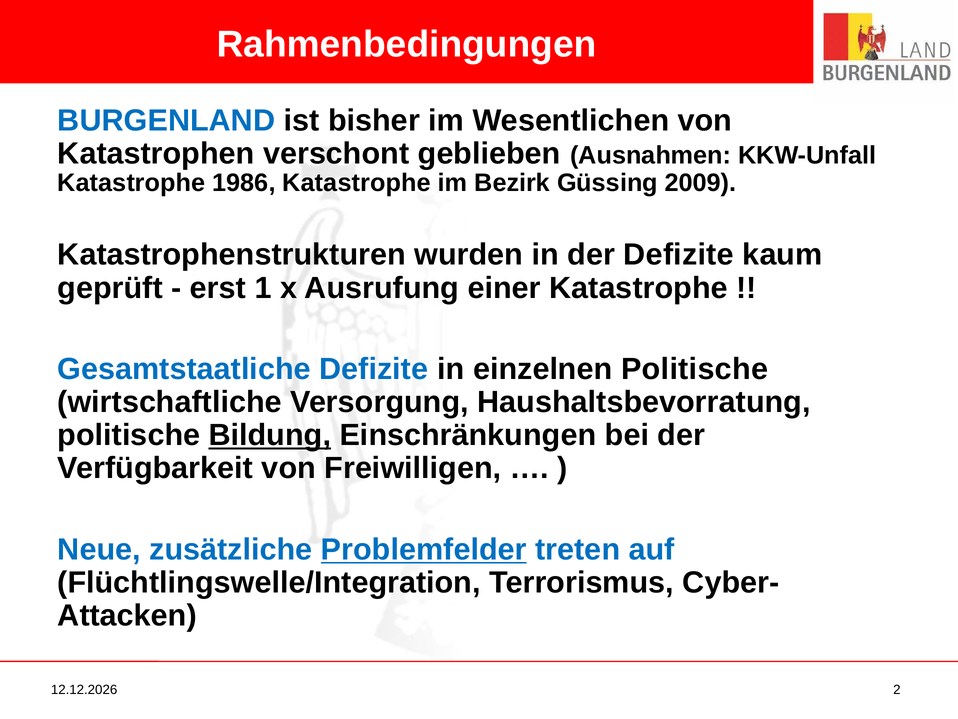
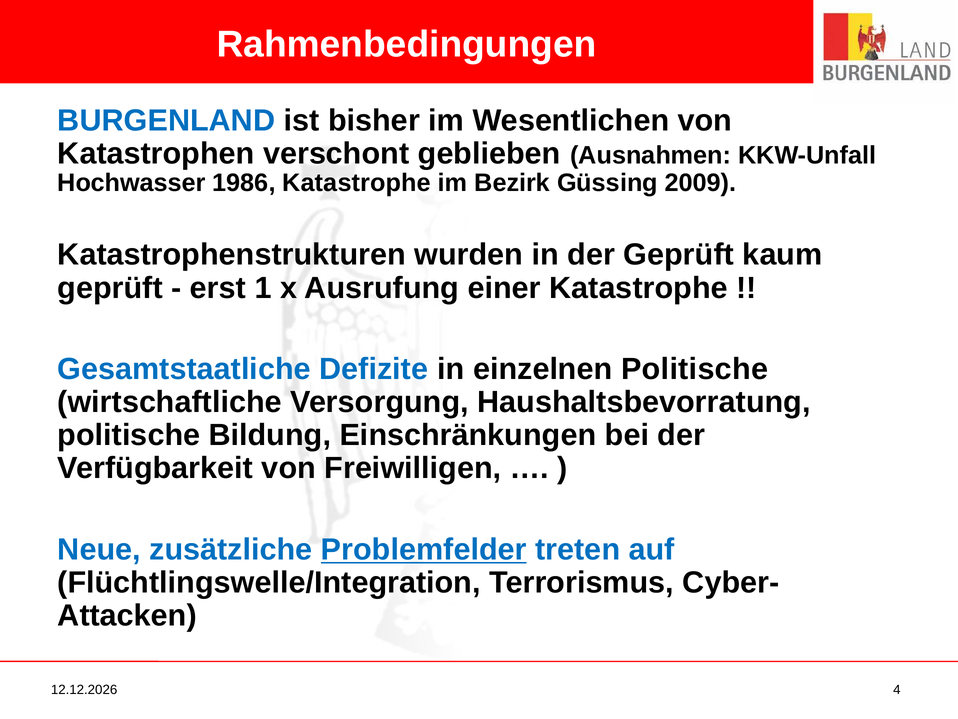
Katastrophe at (131, 183): Katastrophe -> Hochwasser
der Defizite: Defizite -> Geprüft
Bildung underline: present -> none
2: 2 -> 4
